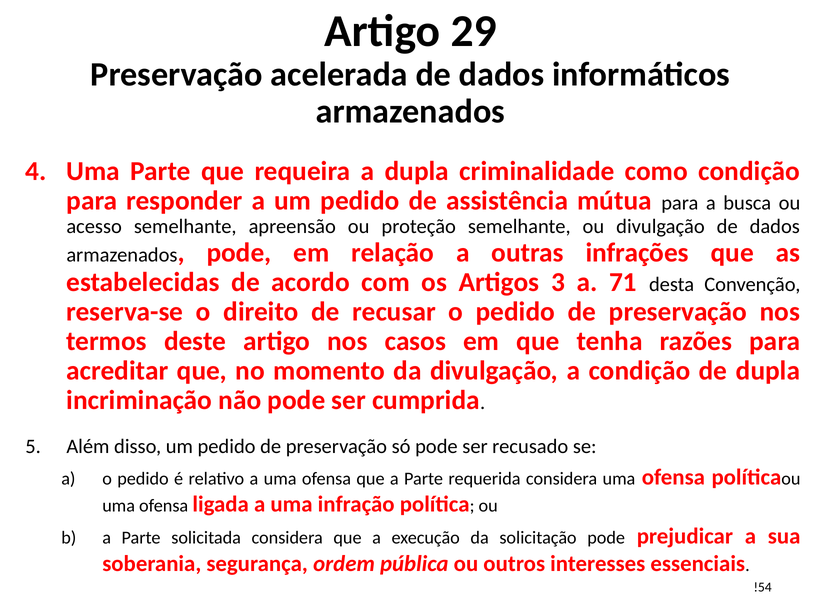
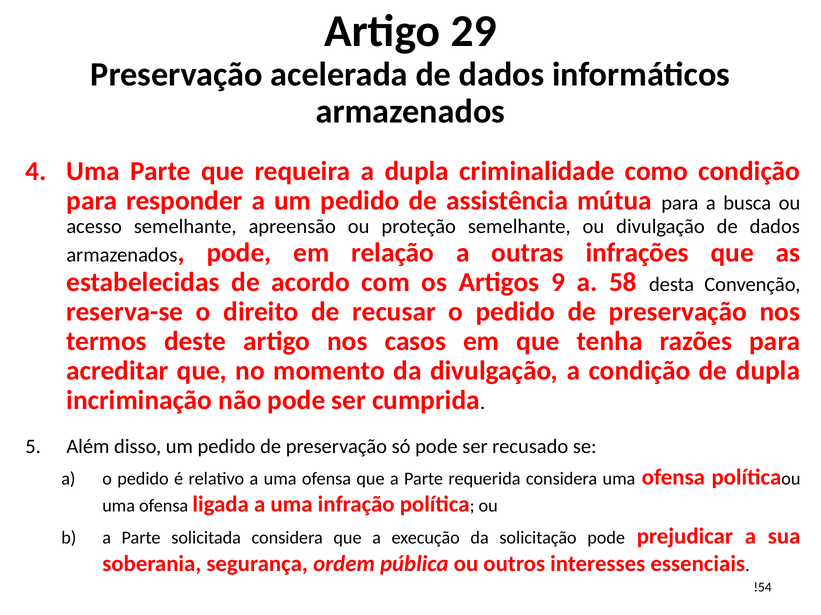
3: 3 -> 9
71: 71 -> 58
